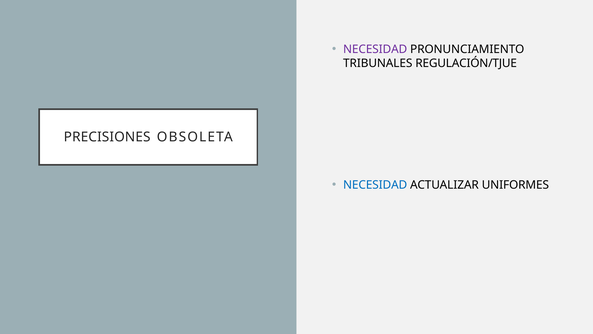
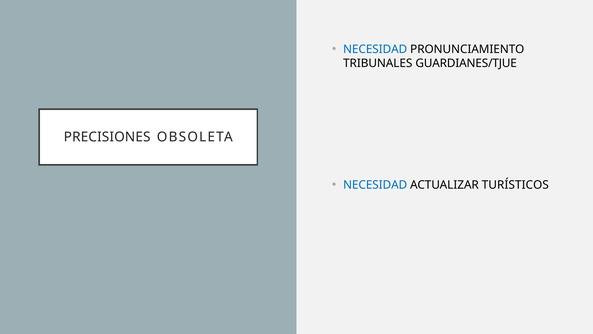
NECESIDAD at (375, 49) colour: purple -> blue
REGULACIÓN/TJUE: REGULACIÓN/TJUE -> GUARDIANES/TJUE
UNIFORMES: UNIFORMES -> TURÍSTICOS
